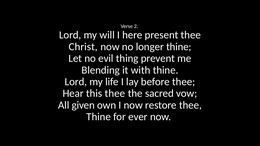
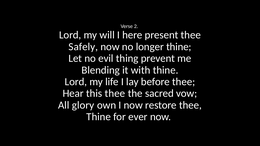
Christ: Christ -> Safely
given: given -> glory
